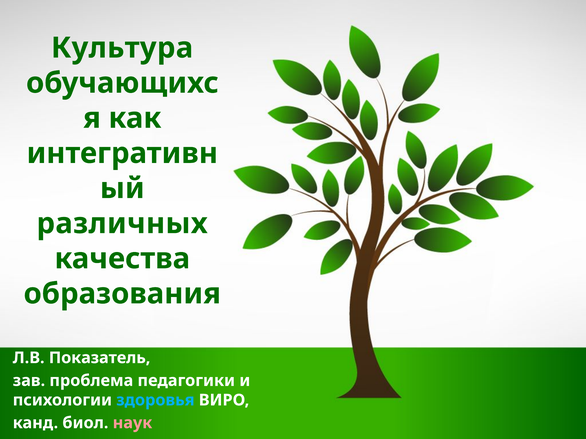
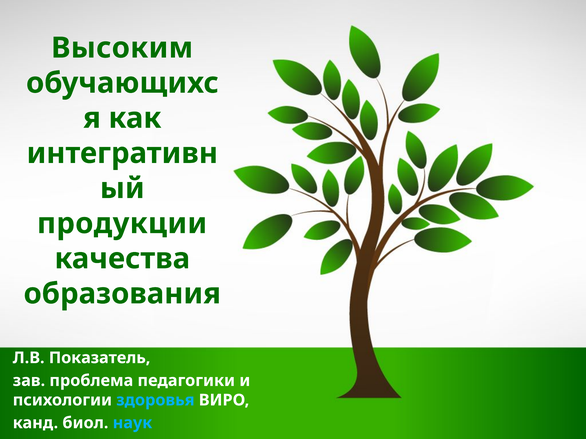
Культура: Культура -> Высоким
различных: различных -> продукции
наук colour: pink -> light blue
